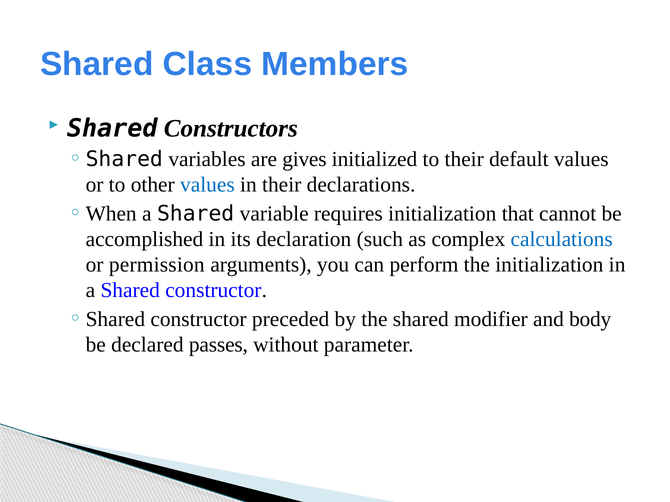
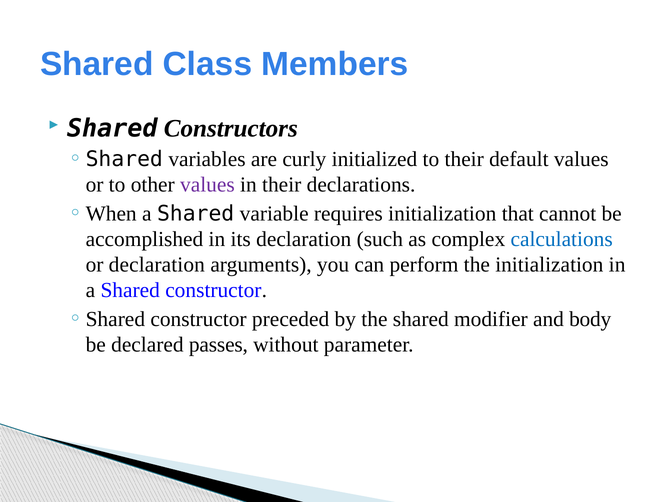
gives: gives -> curly
values at (207, 185) colour: blue -> purple
or permission: permission -> declaration
